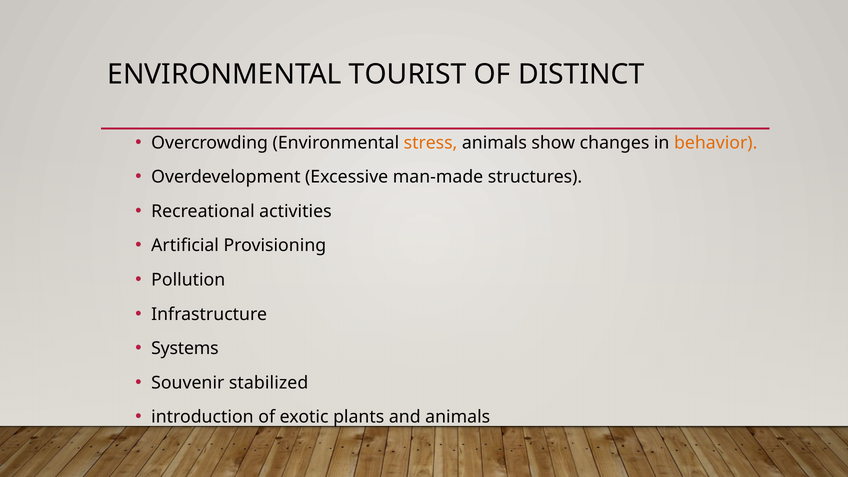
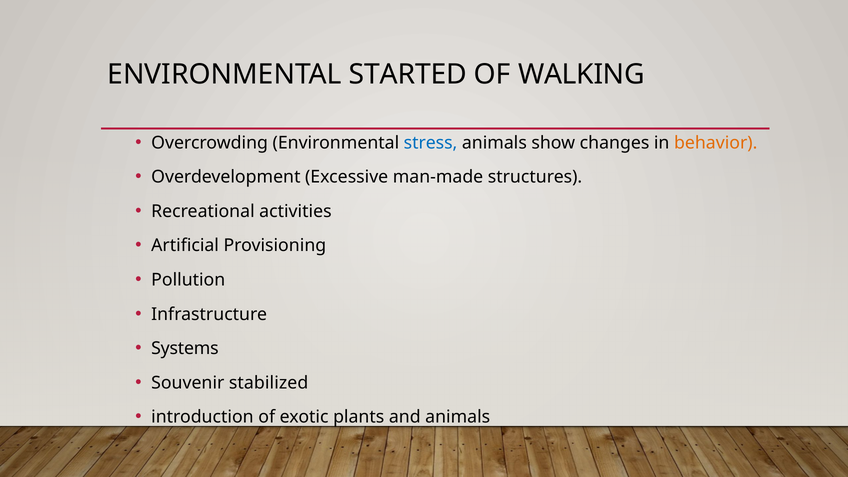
TOURIST: TOURIST -> STARTED
DISTINCT: DISTINCT -> WALKING
stress colour: orange -> blue
